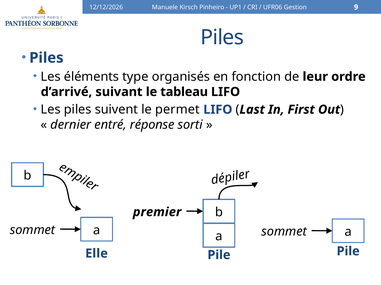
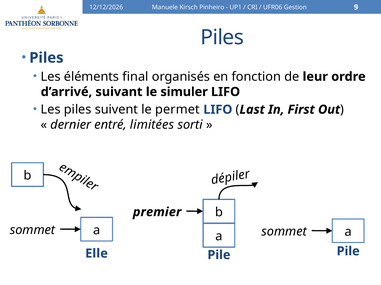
type: type -> final
tableau: tableau -> simuler
réponse: réponse -> limitées
